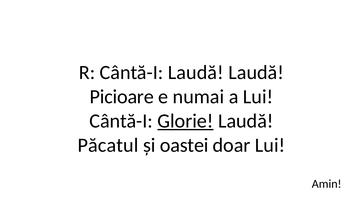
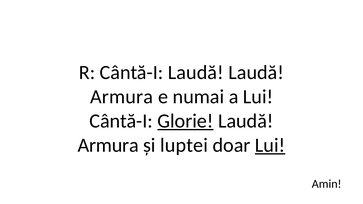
Picioare at (122, 97): Picioare -> Armura
Păcatul at (108, 145): Păcatul -> Armura
oastei: oastei -> luptei
Lui at (270, 145) underline: none -> present
